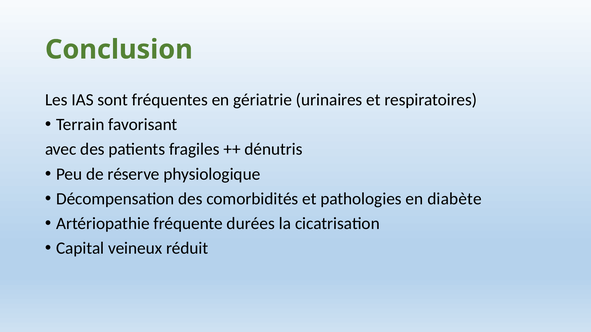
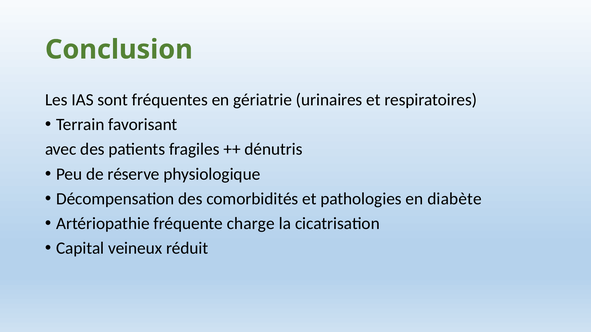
durées: durées -> charge
